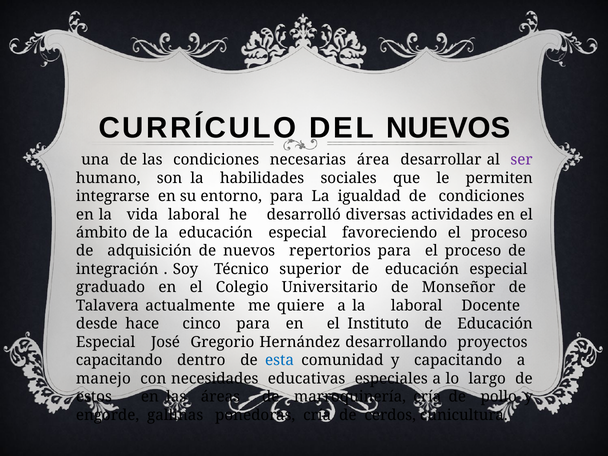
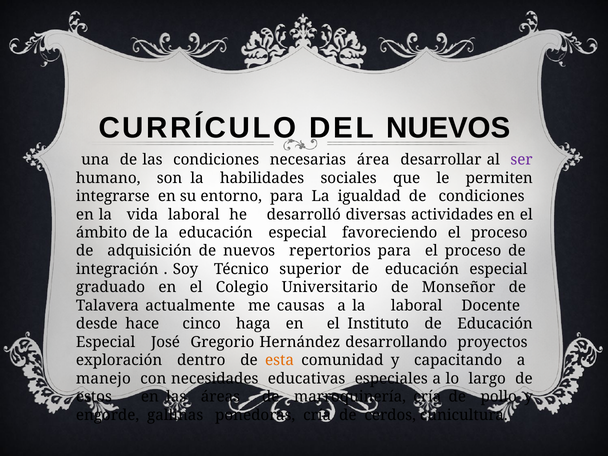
quiere: quiere -> causas
cinco para: para -> haga
capacitando at (119, 360): capacitando -> exploración
esta colour: blue -> orange
